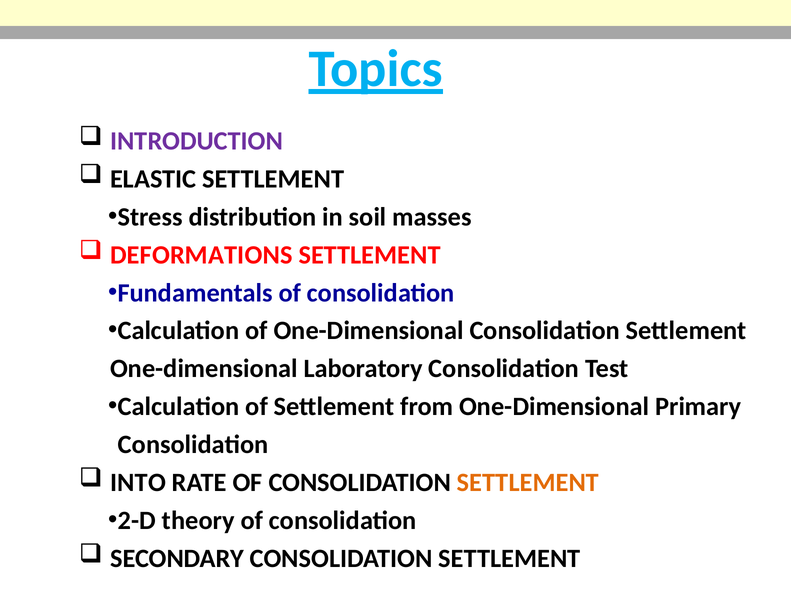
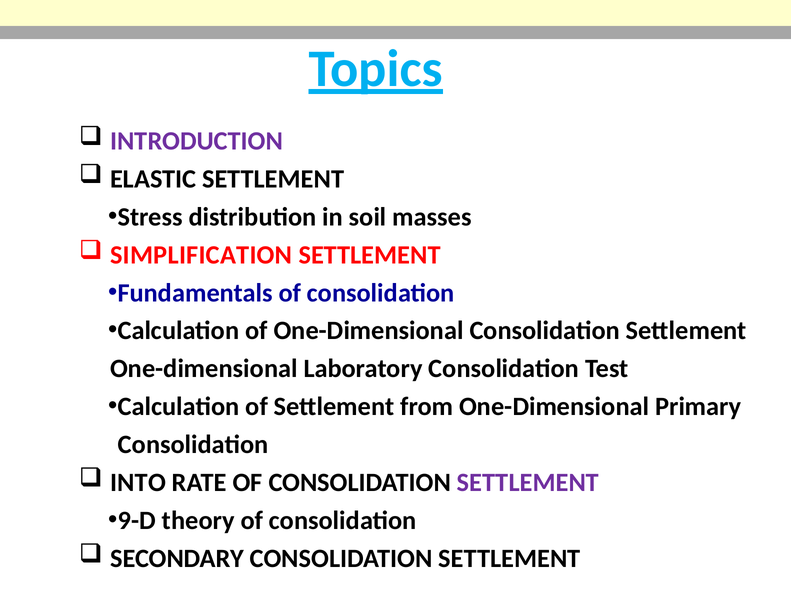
DEFORMATIONS: DEFORMATIONS -> SIMPLIFICATION
SETTLEMENT at (528, 483) colour: orange -> purple
2-D: 2-D -> 9-D
